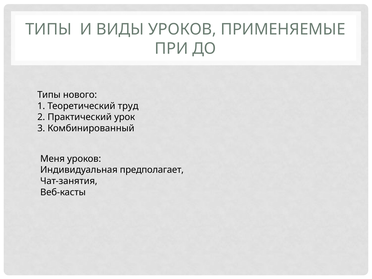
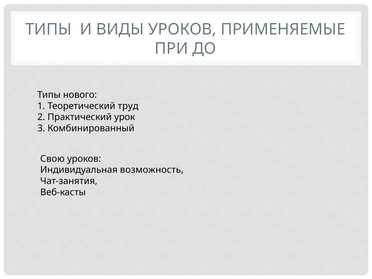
Меня: Меня -> Свою
предполагает: предполагает -> возможность
